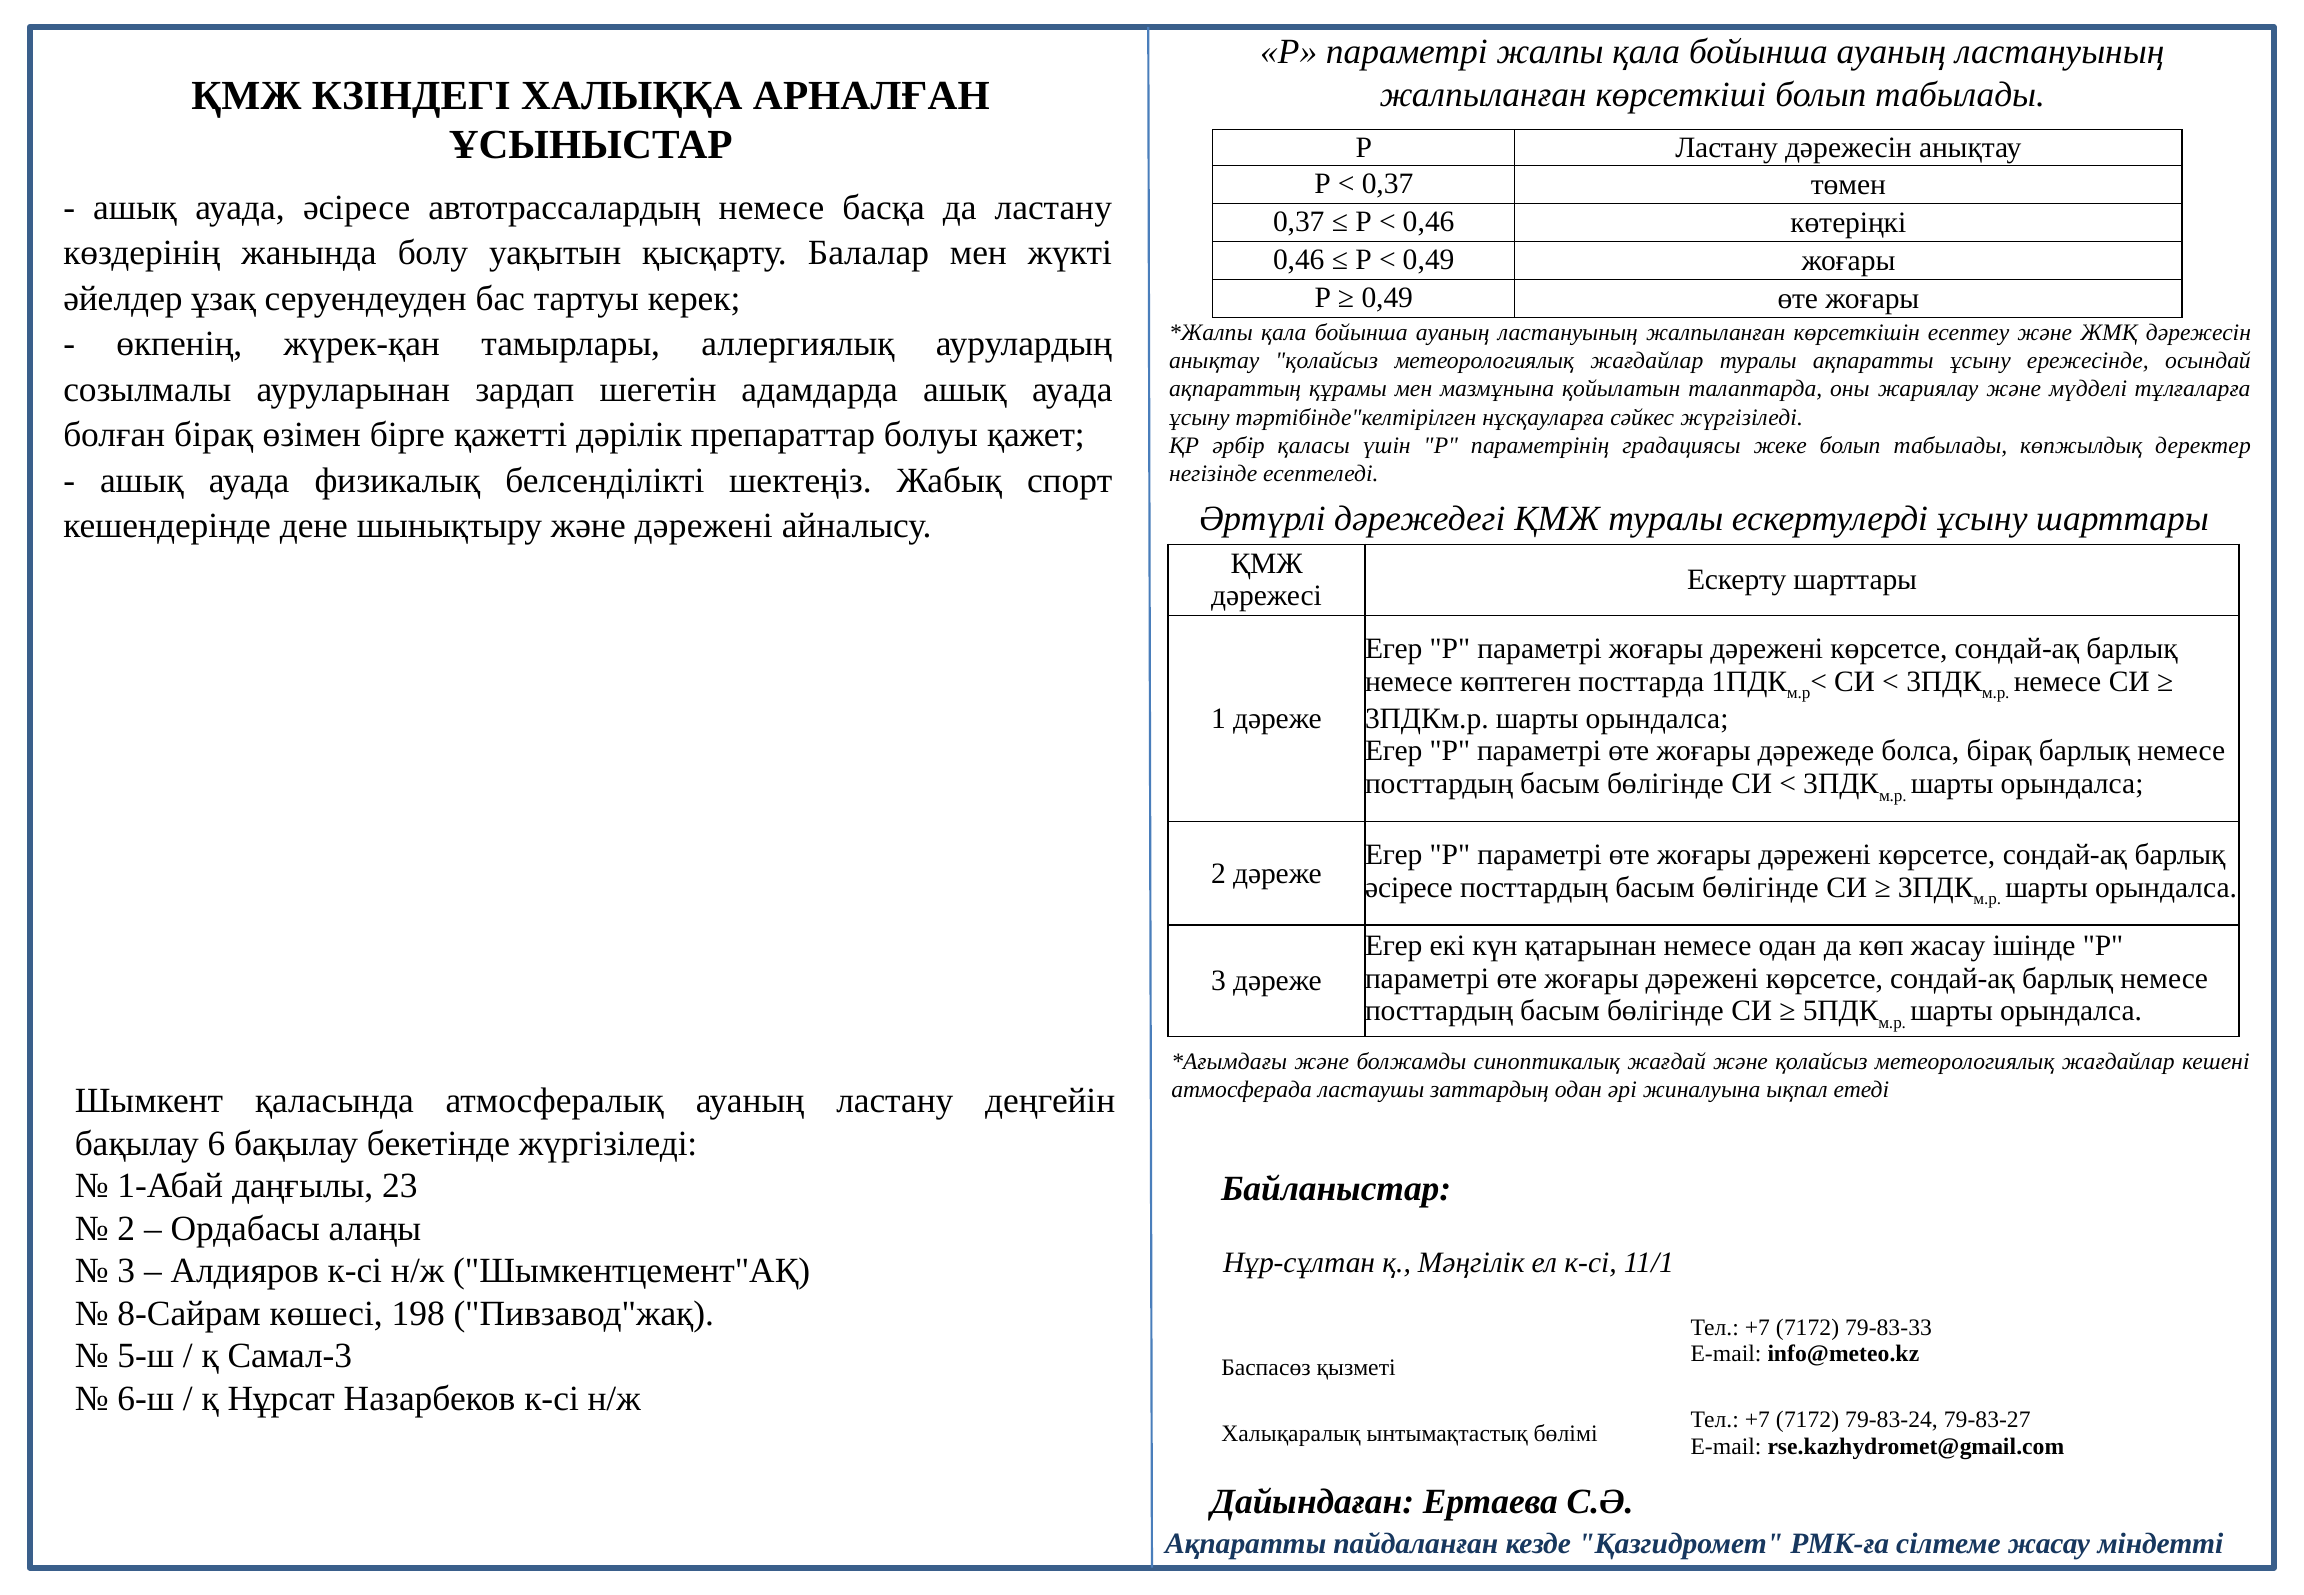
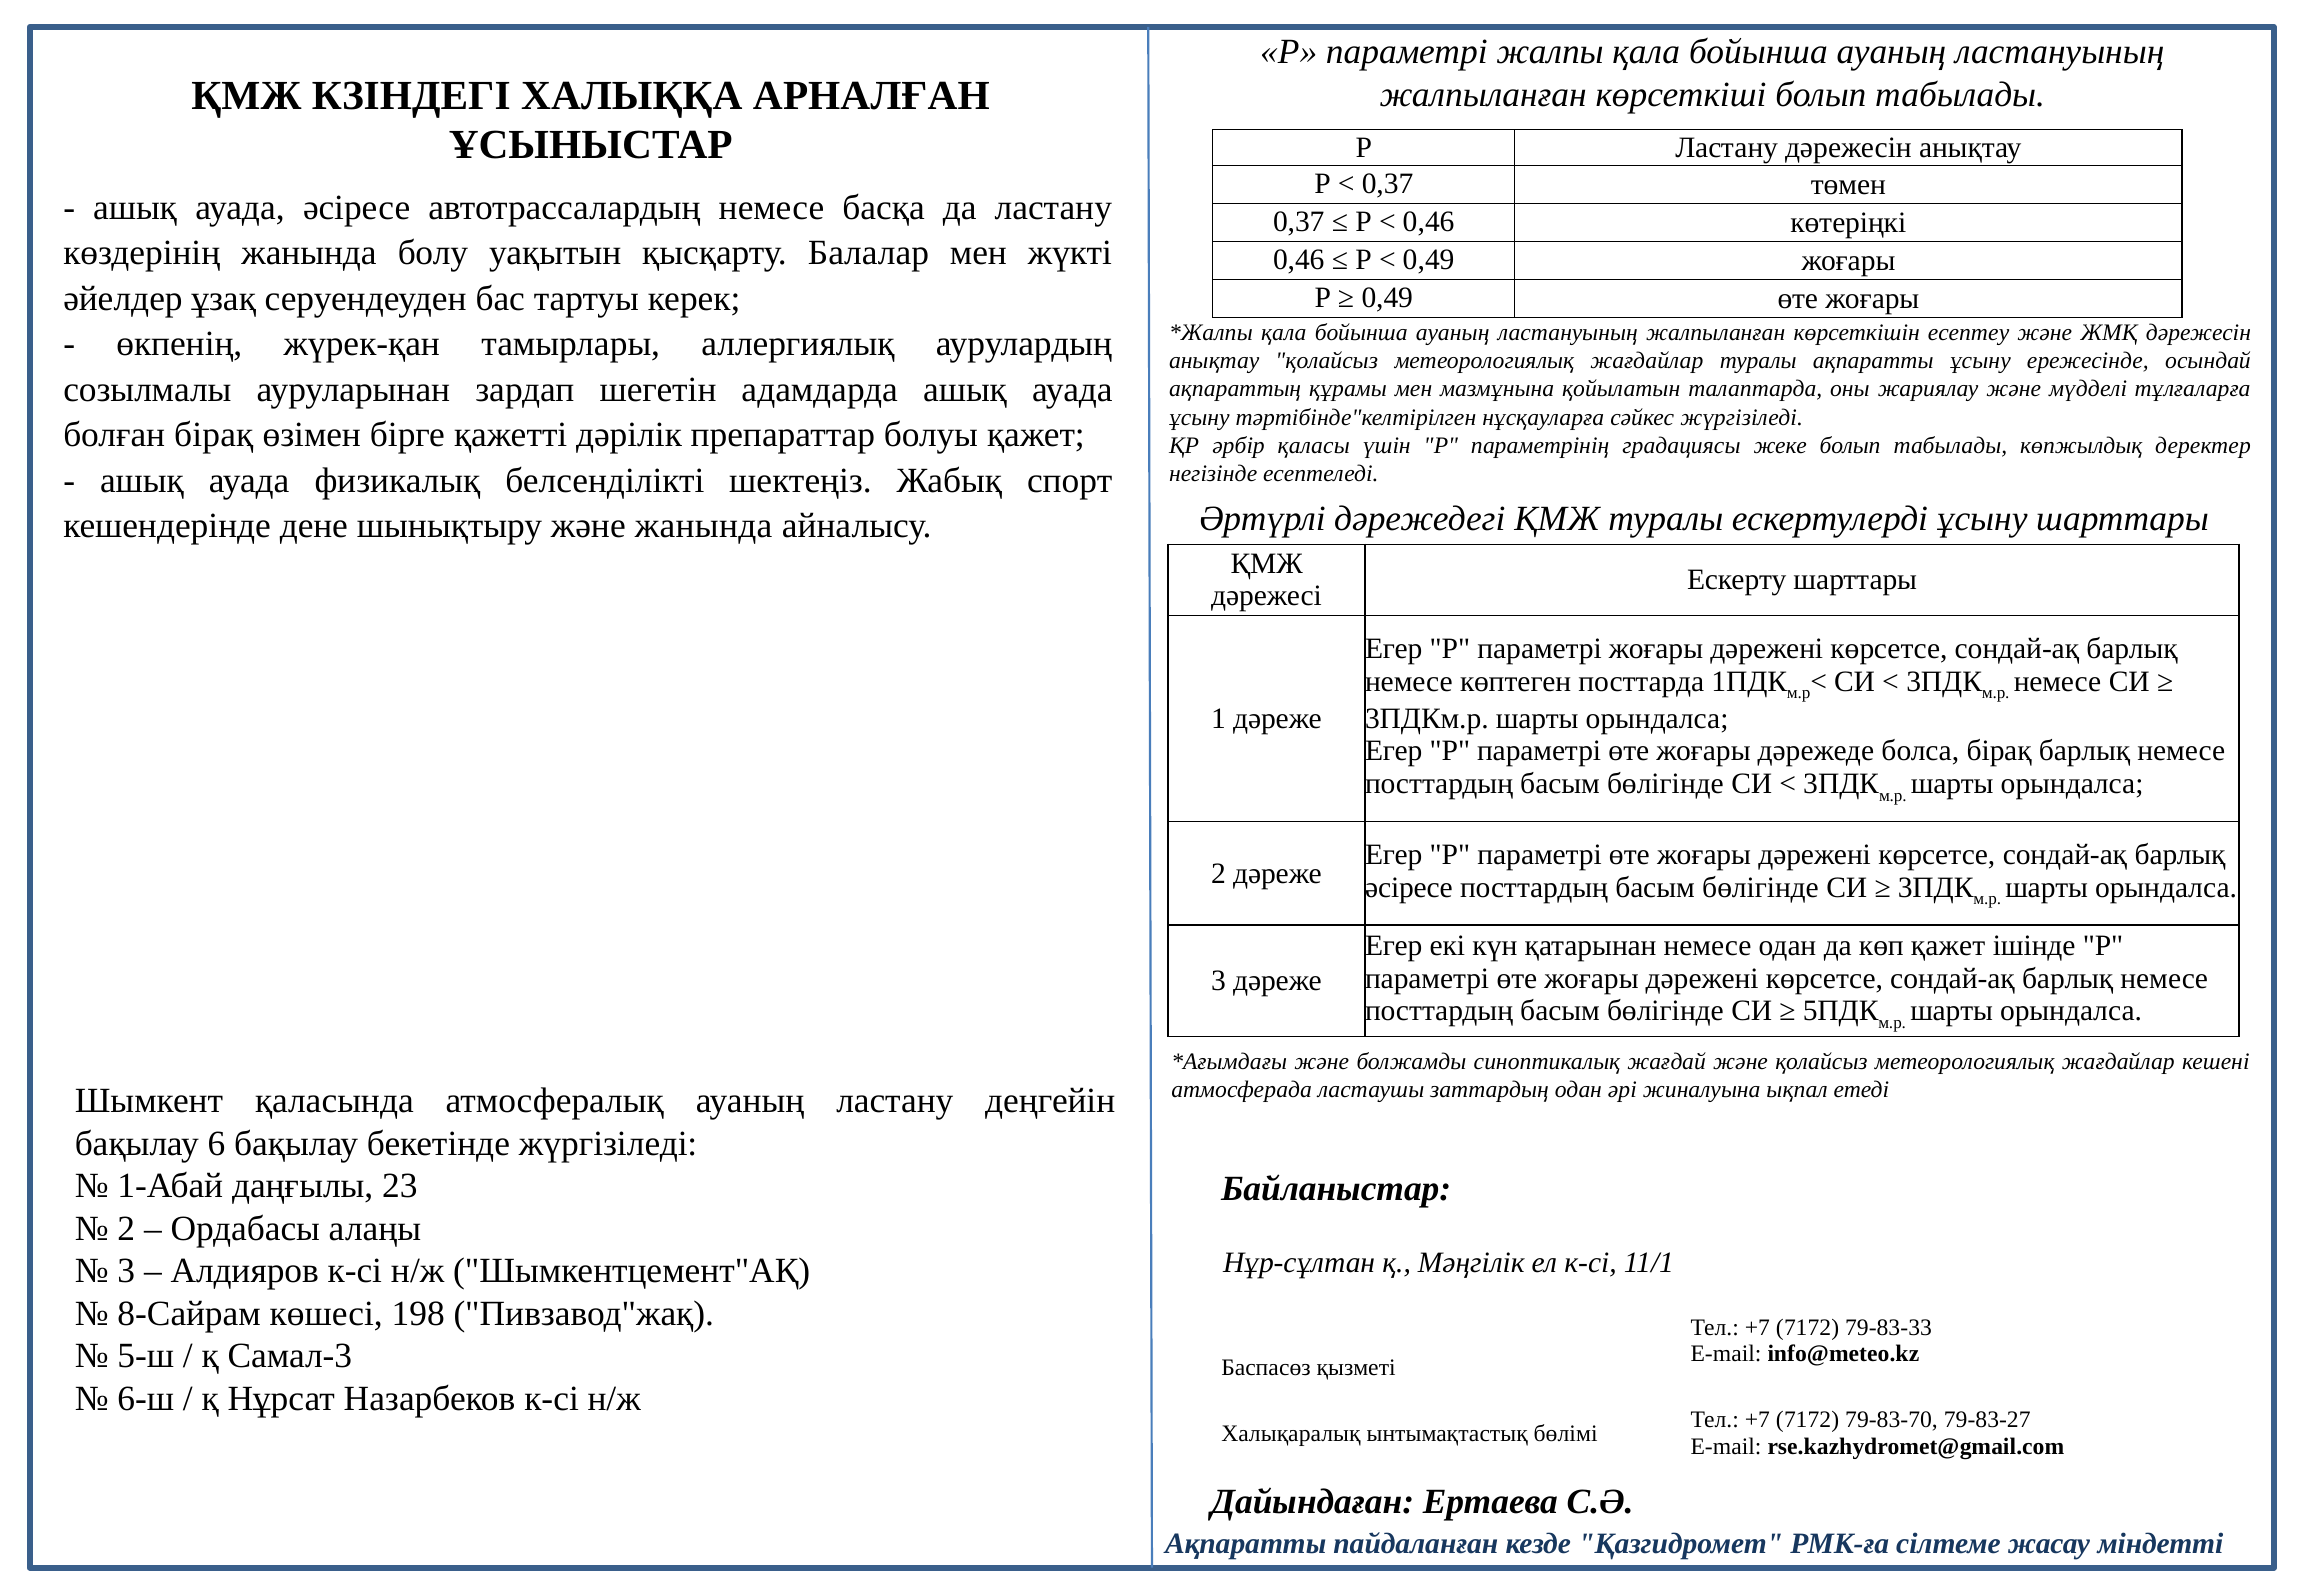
және дәрежені: дәрежені -> жанында
көп жасау: жасау -> қажет
79-83-24: 79-83-24 -> 79-83-70
